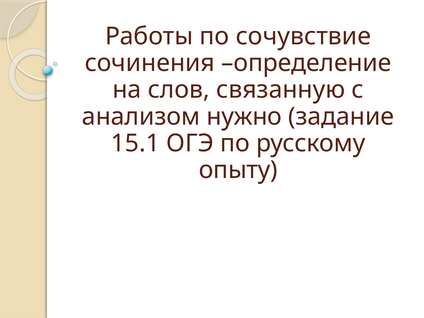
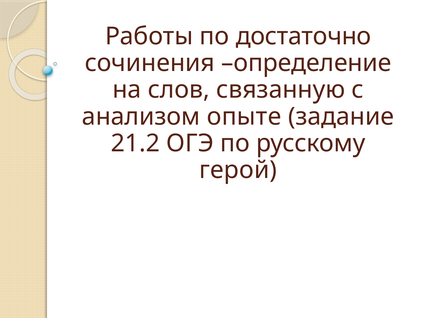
сочувствие: сочувствие -> достаточно
нужно: нужно -> опыте
15.1: 15.1 -> 21.2
опыту: опыту -> герой
